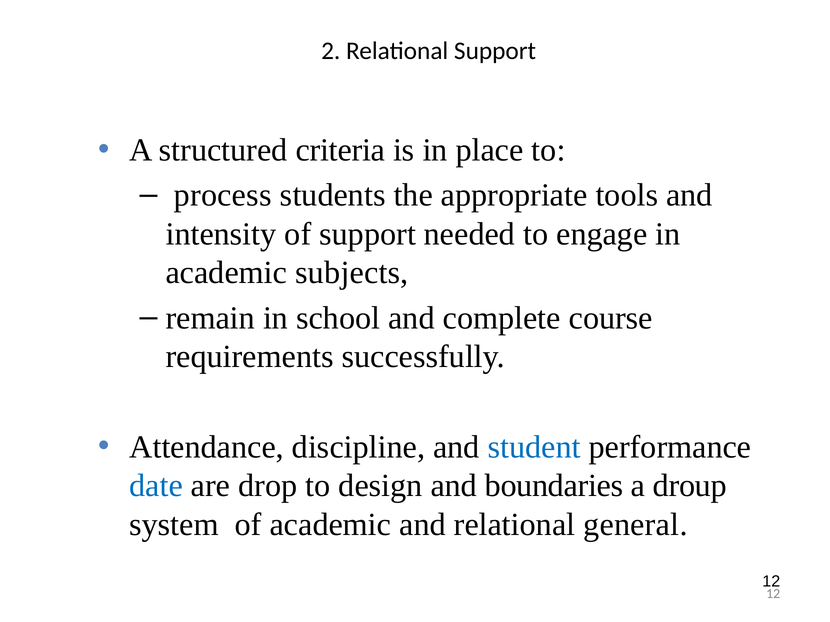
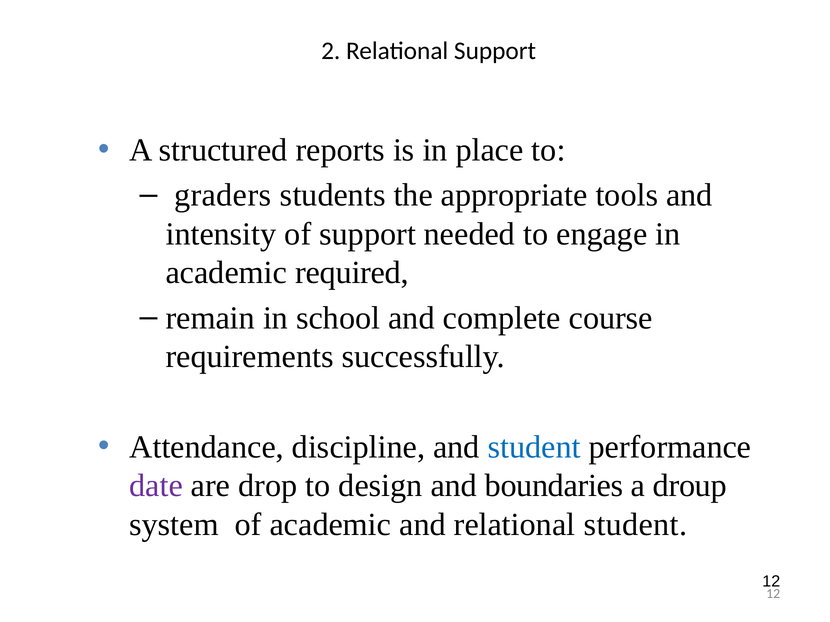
criteria: criteria -> reports
process: process -> graders
subjects: subjects -> required
date colour: blue -> purple
relational general: general -> student
